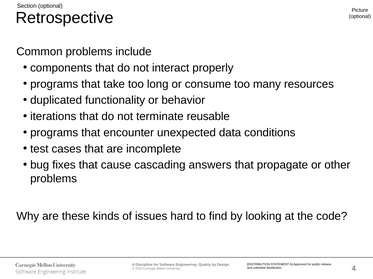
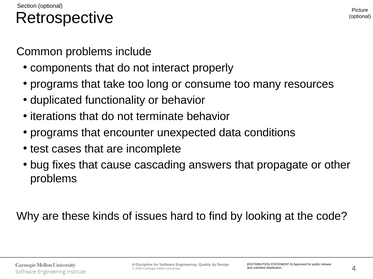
terminate reusable: reusable -> behavior
